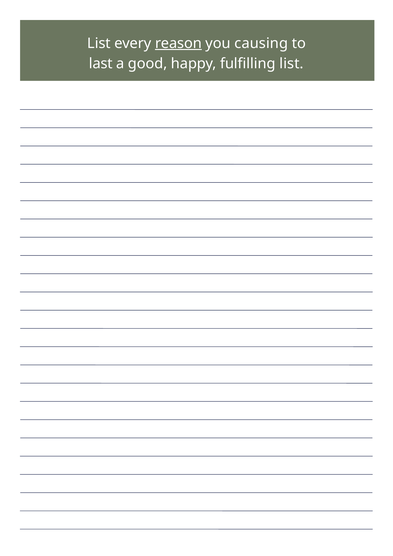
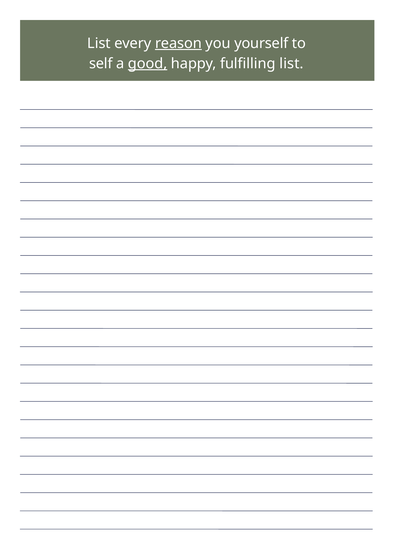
causing: causing -> yourself
last: last -> self
good underline: none -> present
